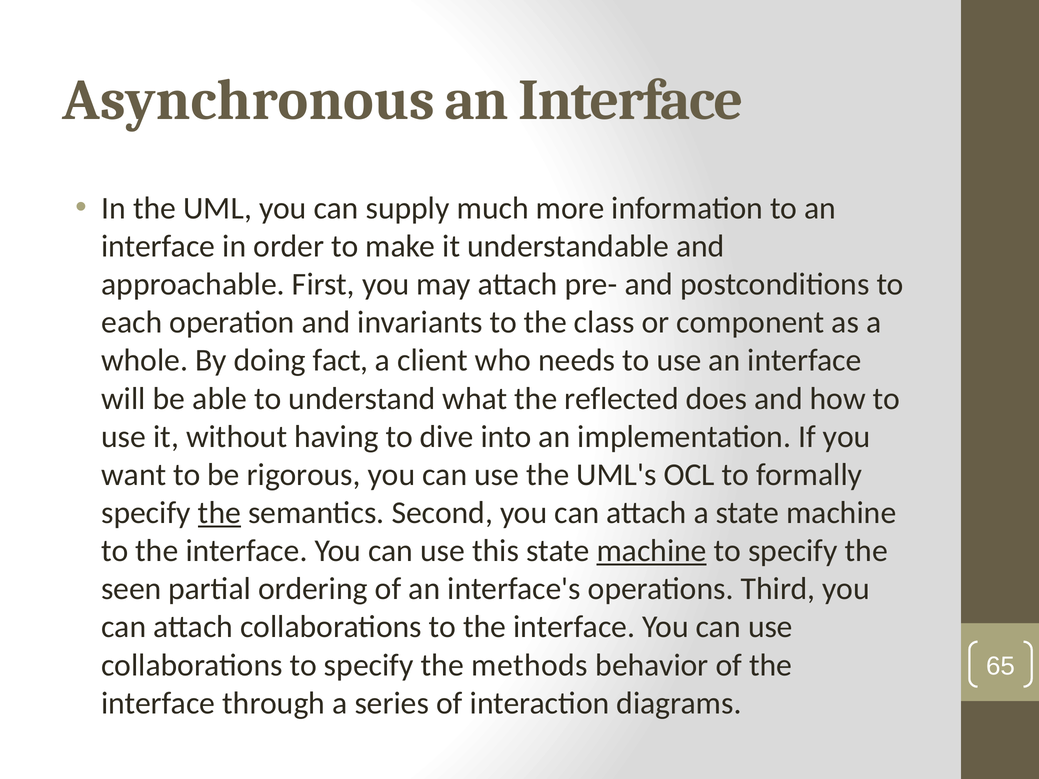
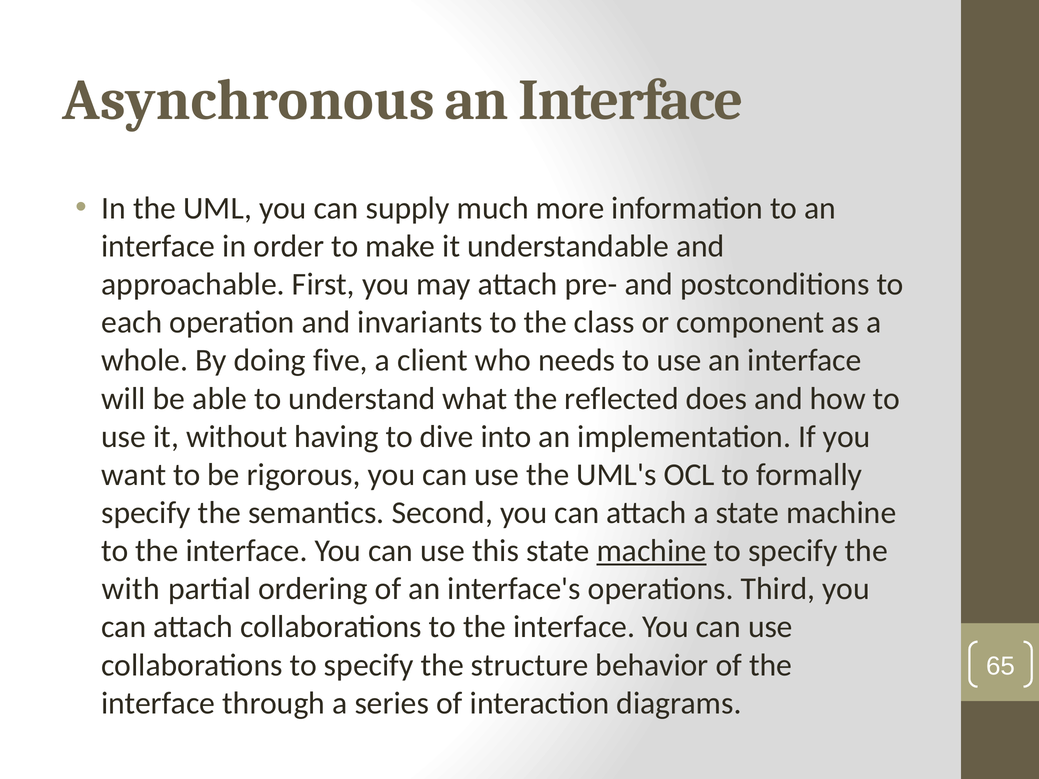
fact: fact -> five
the at (219, 513) underline: present -> none
seen: seen -> with
methods: methods -> structure
